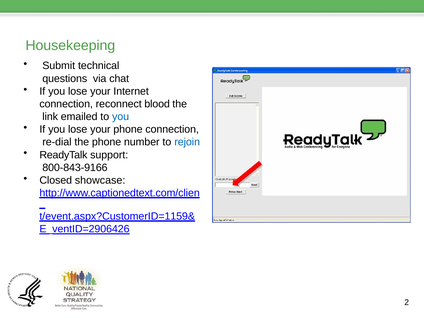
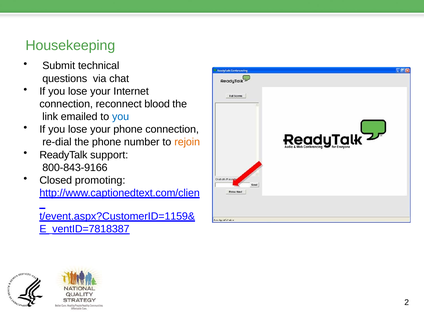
rejoin colour: blue -> orange
showcase: showcase -> promoting
ventID=2906426: ventID=2906426 -> ventID=7818387
